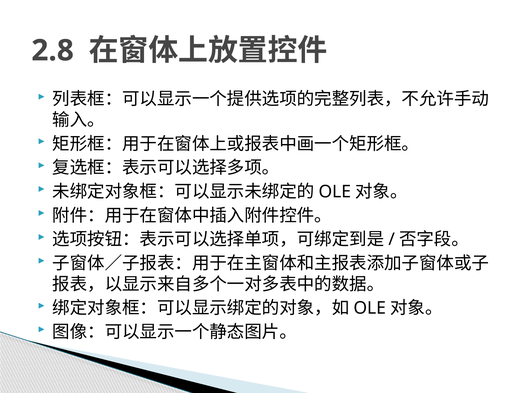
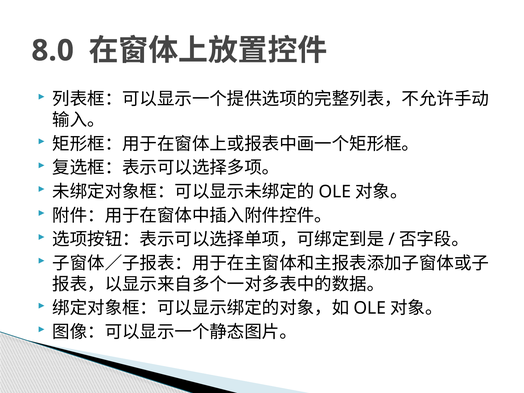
2.8: 2.8 -> 8.0
